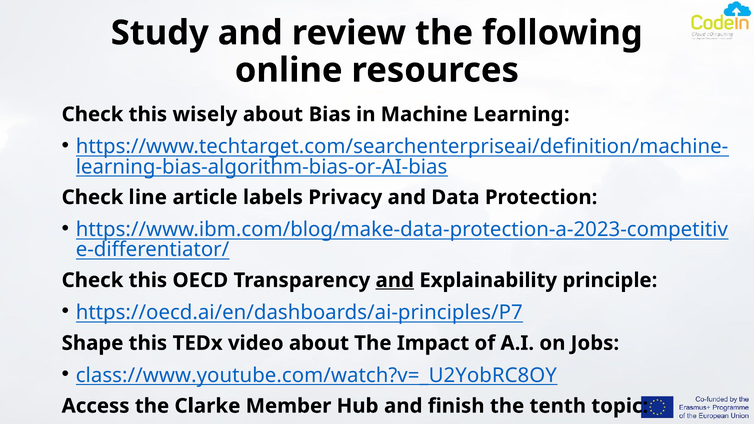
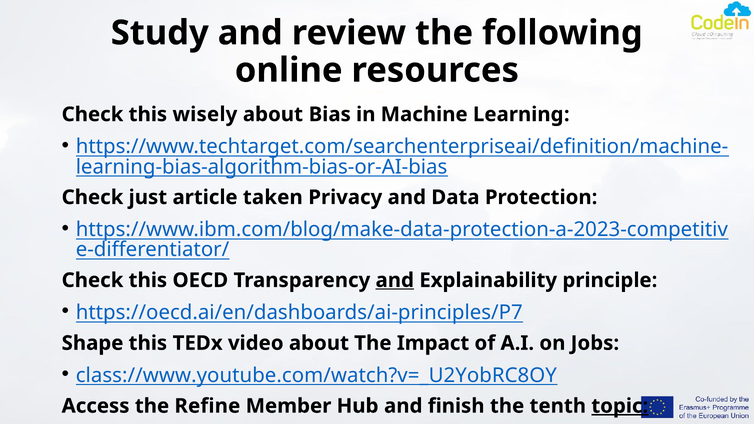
line: line -> just
labels: labels -> taken
Clarke: Clarke -> Refine
topic underline: none -> present
